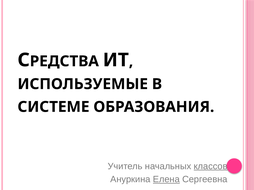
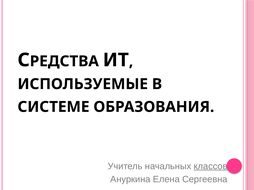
Елена underline: present -> none
